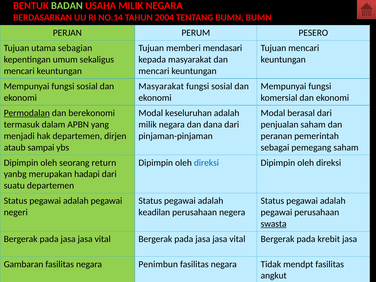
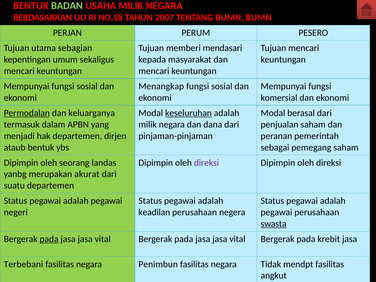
NO.14: NO.14 -> NO.58
2004: 2004 -> 2007
Masyarakat at (161, 86): Masyarakat -> Menangkap
berekonomi: berekonomi -> keluarganya
keseluruhan underline: none -> present
ataub sampai: sampai -> bentuk
return: return -> landas
direksi at (206, 163) colour: blue -> purple
hadapi: hadapi -> akurat
pada at (49, 239) underline: none -> present
Gambaran: Gambaran -> Terbebani
